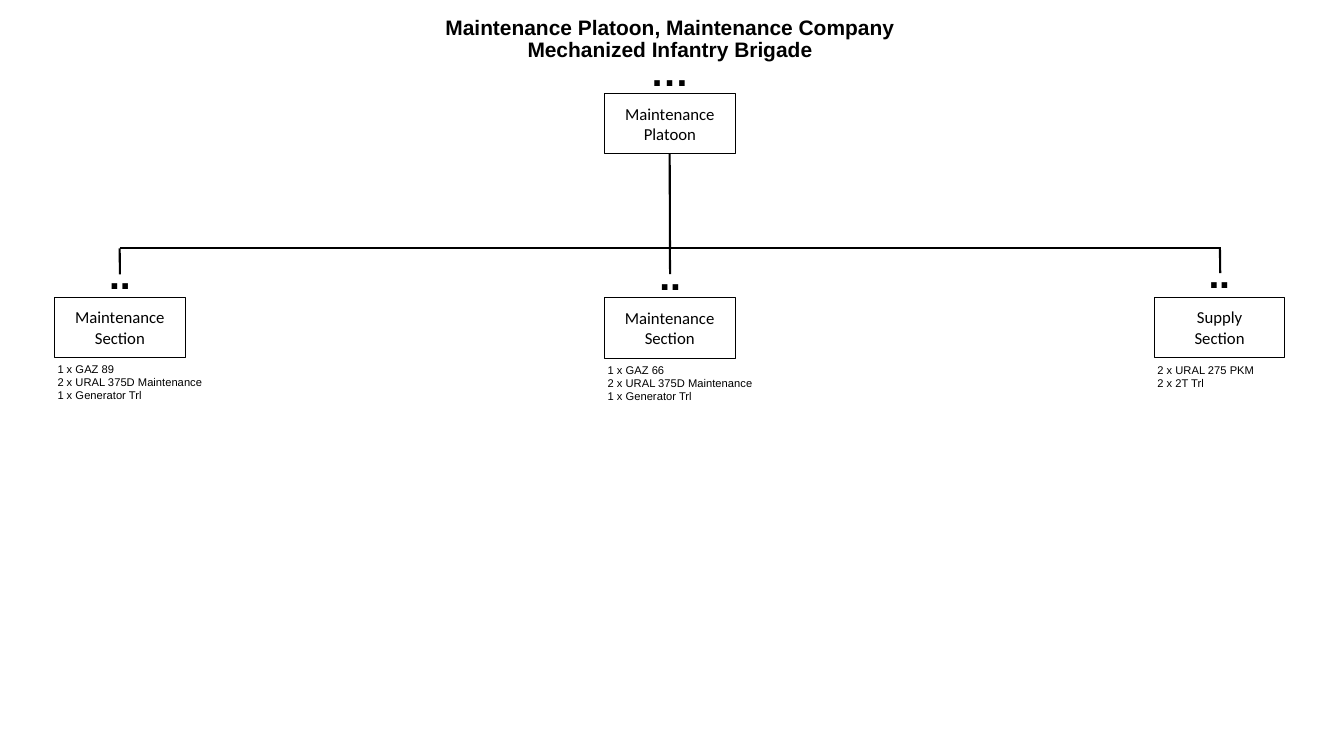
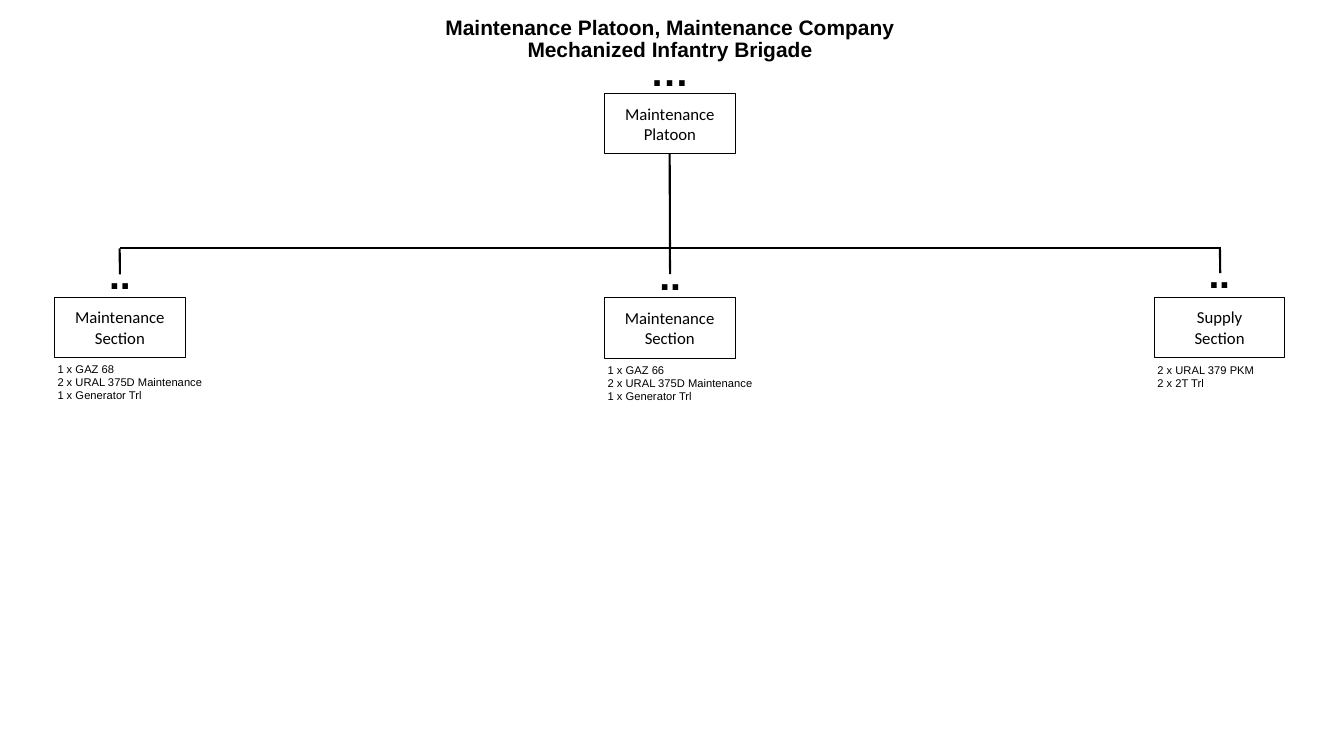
89: 89 -> 68
275: 275 -> 379
